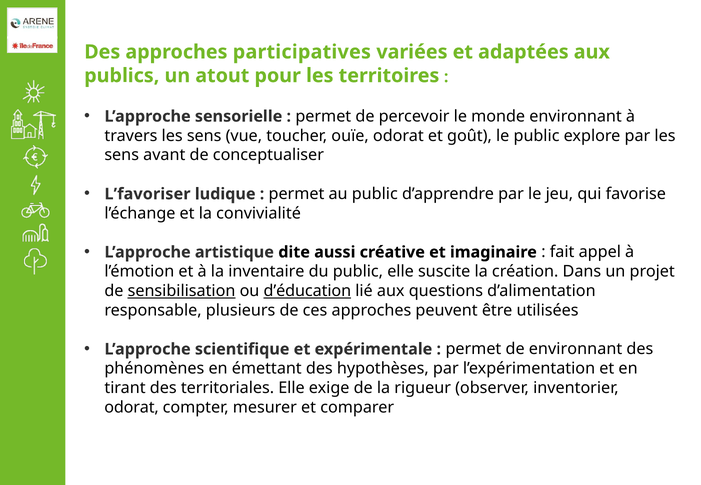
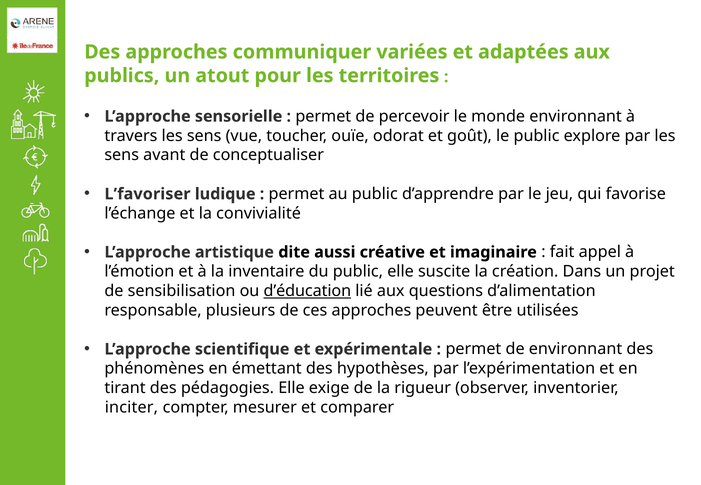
participatives: participatives -> communiquer
sensibilisation underline: present -> none
territoriales: territoriales -> pédagogies
odorat at (132, 408): odorat -> inciter
